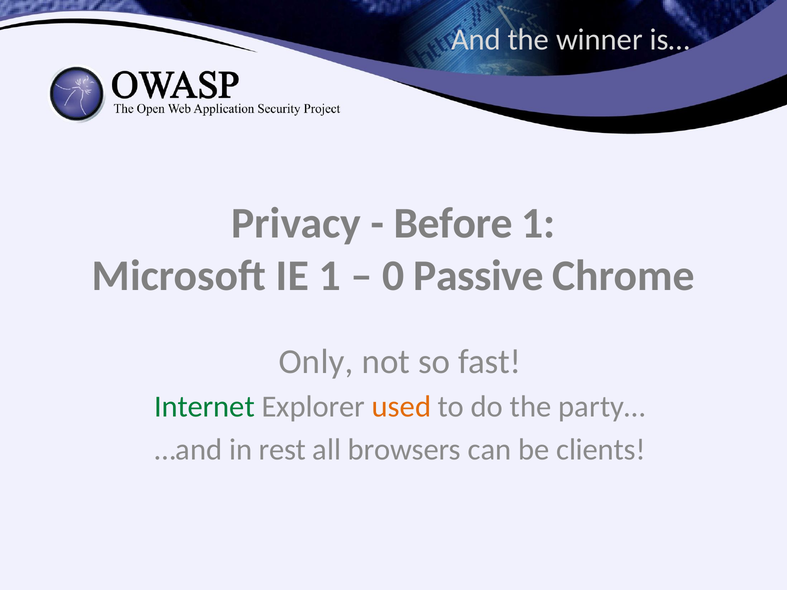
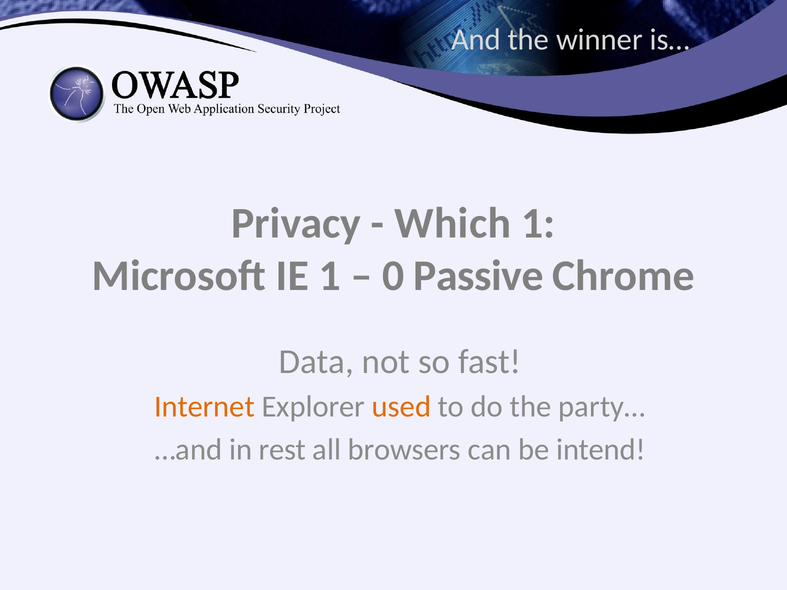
Before: Before -> Which
Only: Only -> Data
Internet colour: green -> orange
clients: clients -> intend
